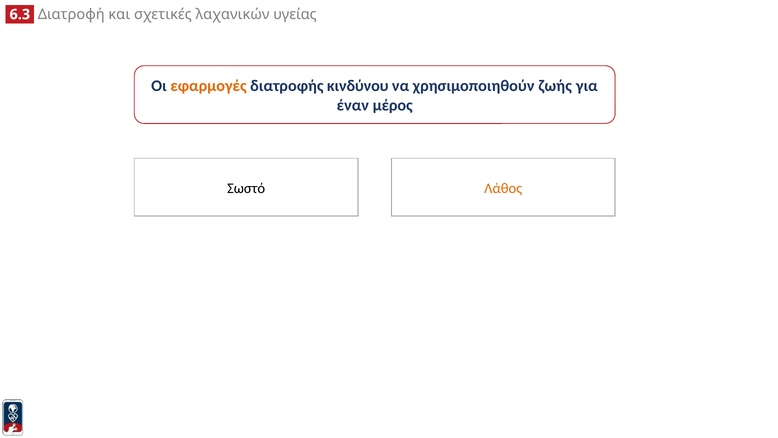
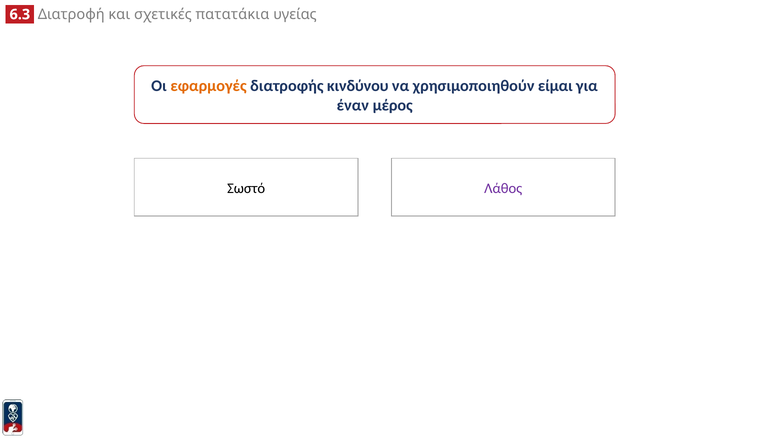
λαχανικών: λαχανικών -> πατατάκια
ζωής: ζωής -> είμαι
Λάθος colour: orange -> purple
